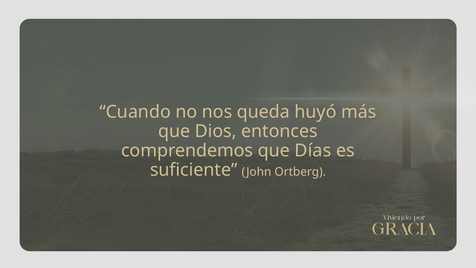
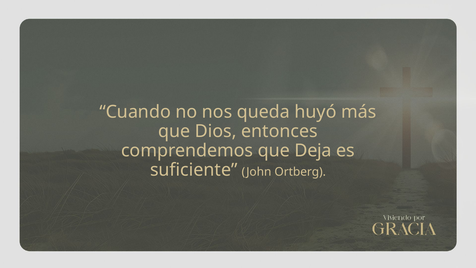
Días: Días -> Deja
